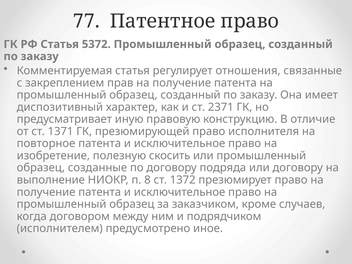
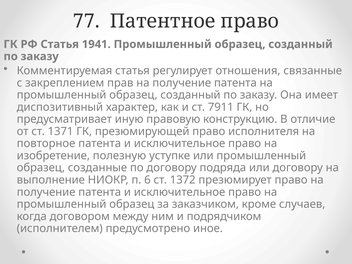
5372: 5372 -> 1941
2371: 2371 -> 7911
скосить: скосить -> уступке
8: 8 -> 6
